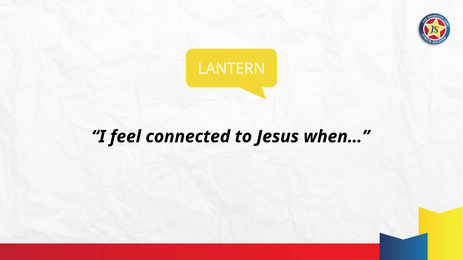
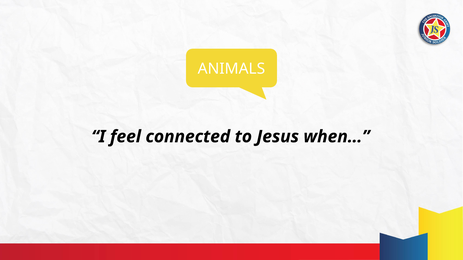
LANTERN: LANTERN -> ANIMALS
